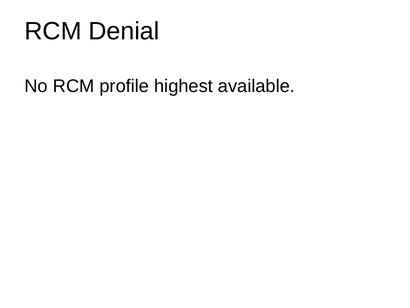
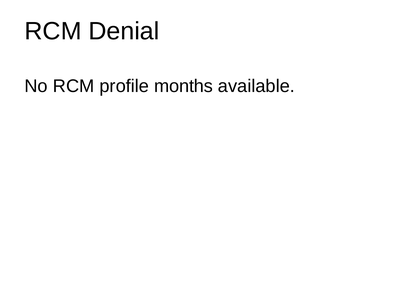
highest: highest -> months
